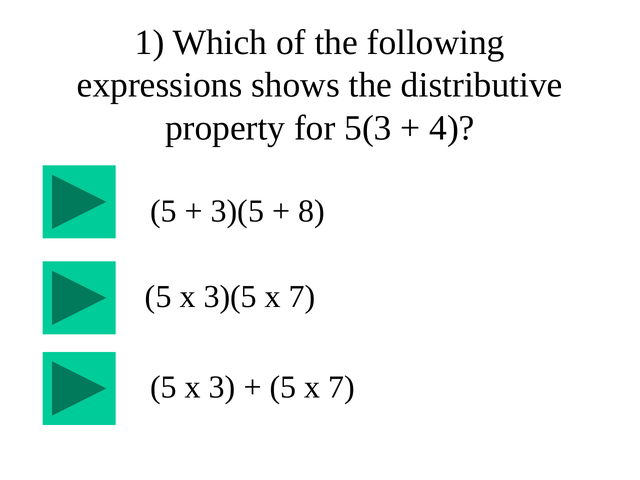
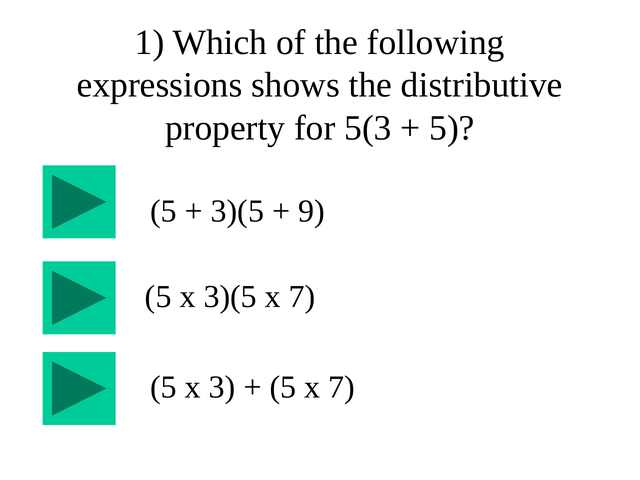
4 at (452, 128): 4 -> 5
8: 8 -> 9
